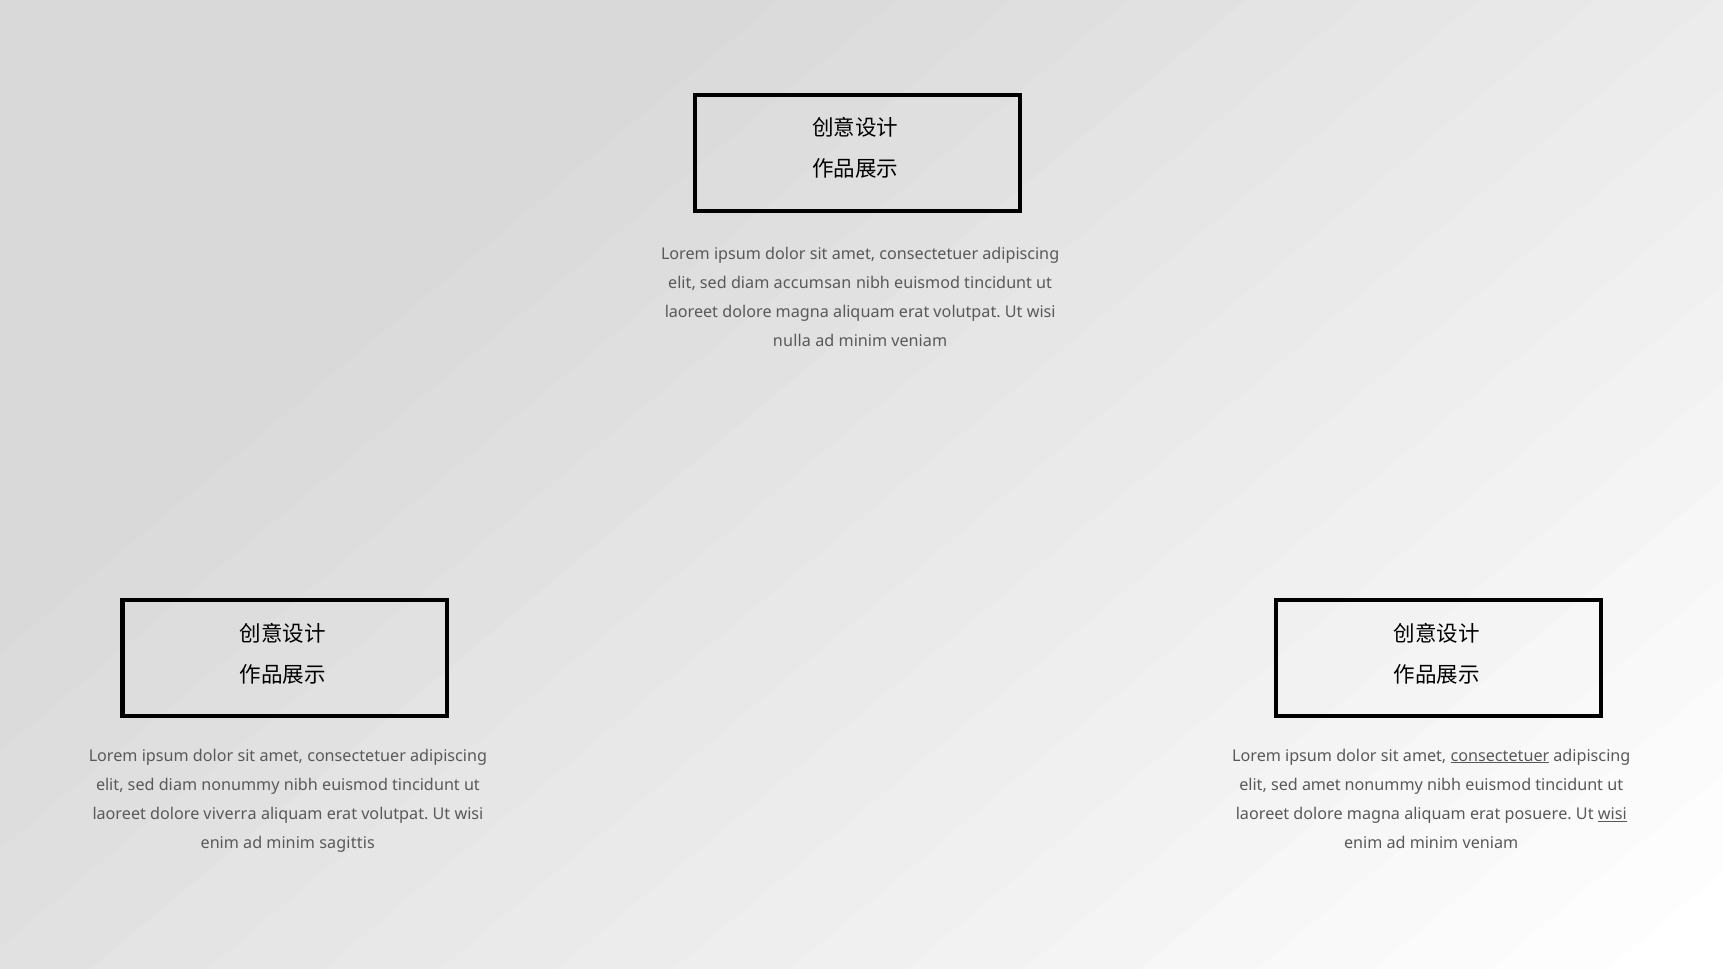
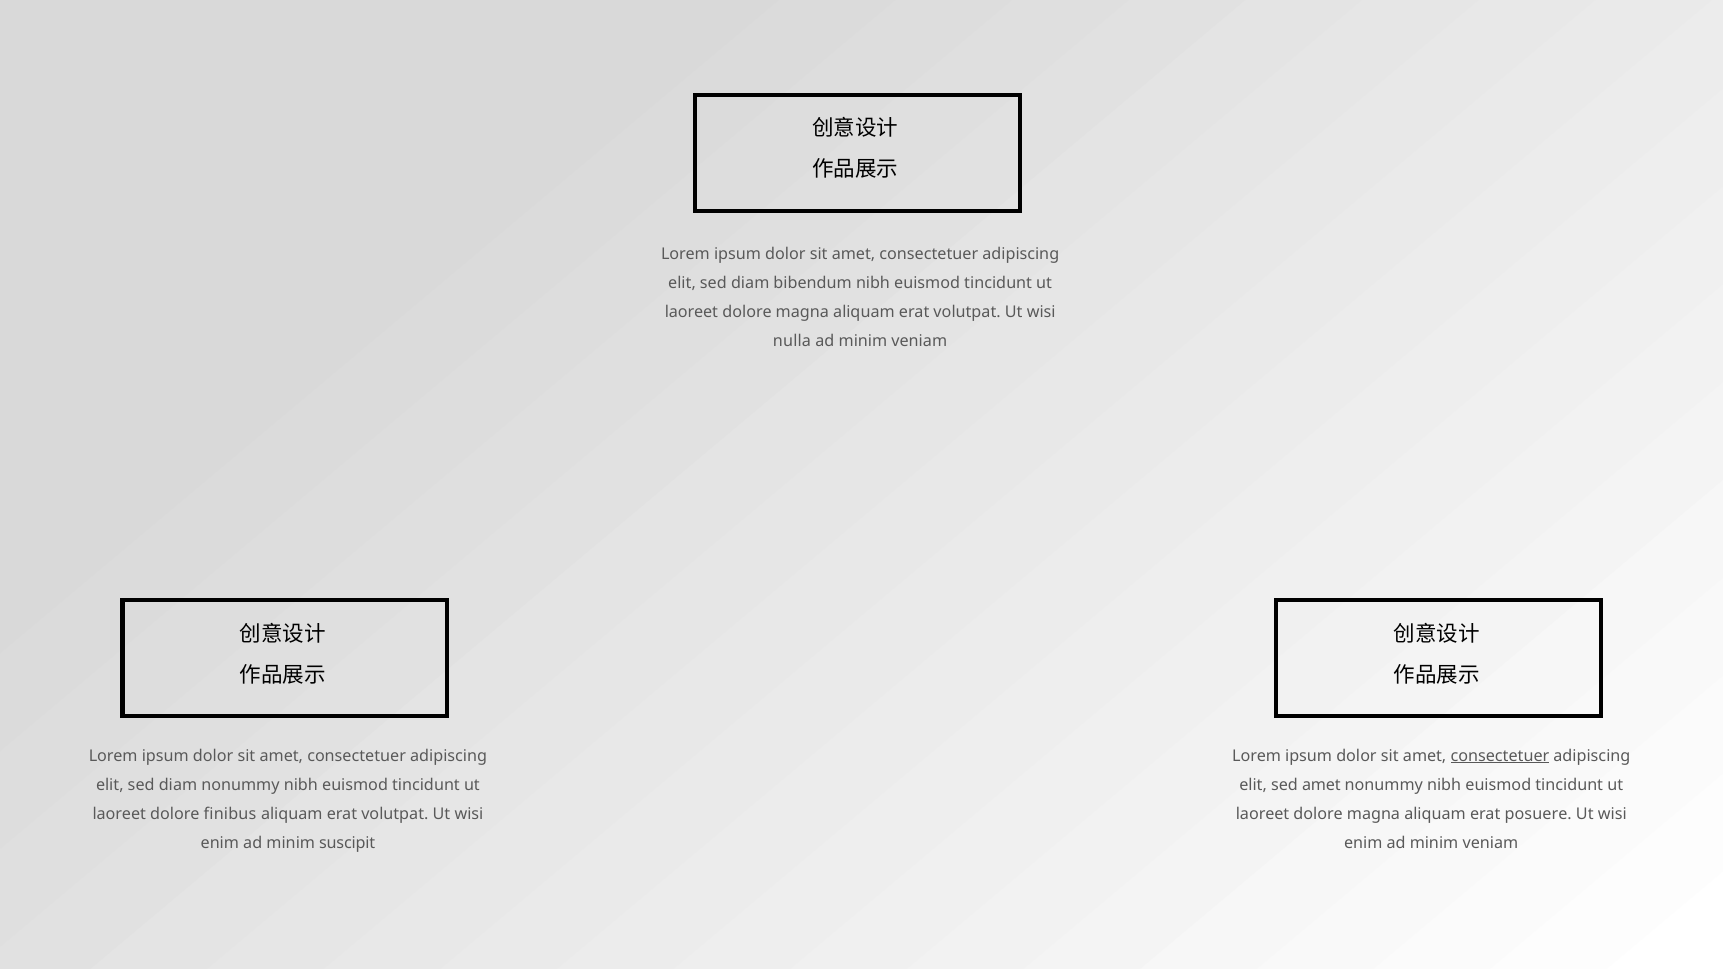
accumsan: accumsan -> bibendum
viverra: viverra -> finibus
wisi at (1612, 814) underline: present -> none
sagittis: sagittis -> suscipit
